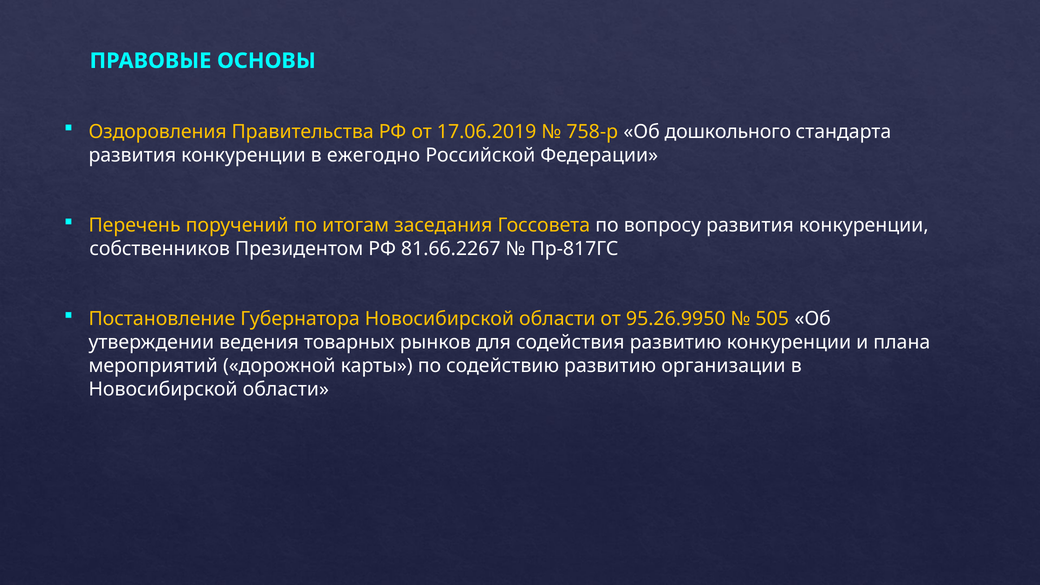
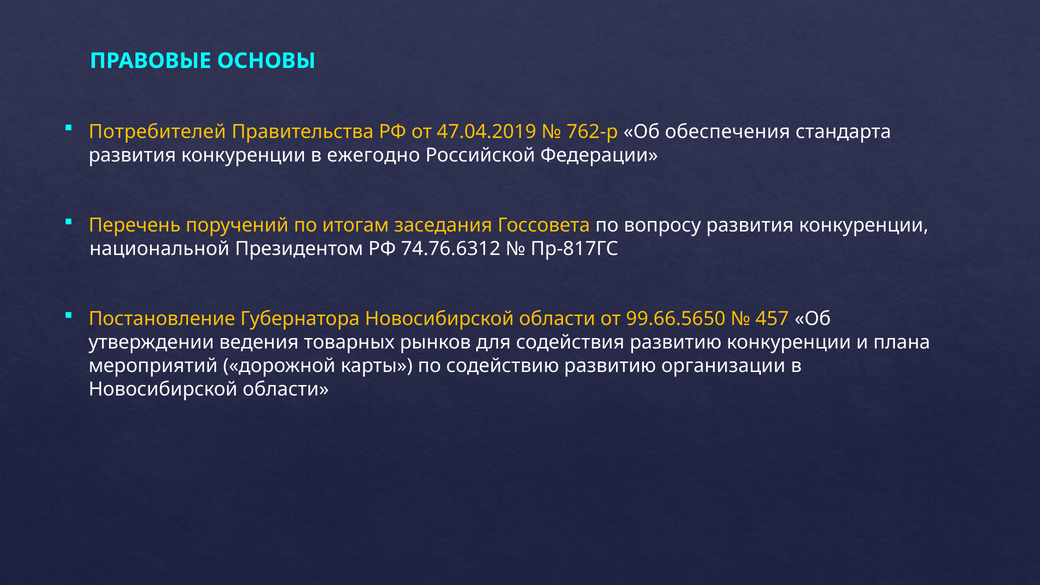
Оздоровления: Оздоровления -> Потребителей
17.06.2019: 17.06.2019 -> 47.04.2019
758-р: 758-р -> 762-р
дошкольного: дошкольного -> обеспечения
собственников: собственников -> национальной
81.66.2267: 81.66.2267 -> 74.76.6312
95.26.9950: 95.26.9950 -> 99.66.5650
505: 505 -> 457
